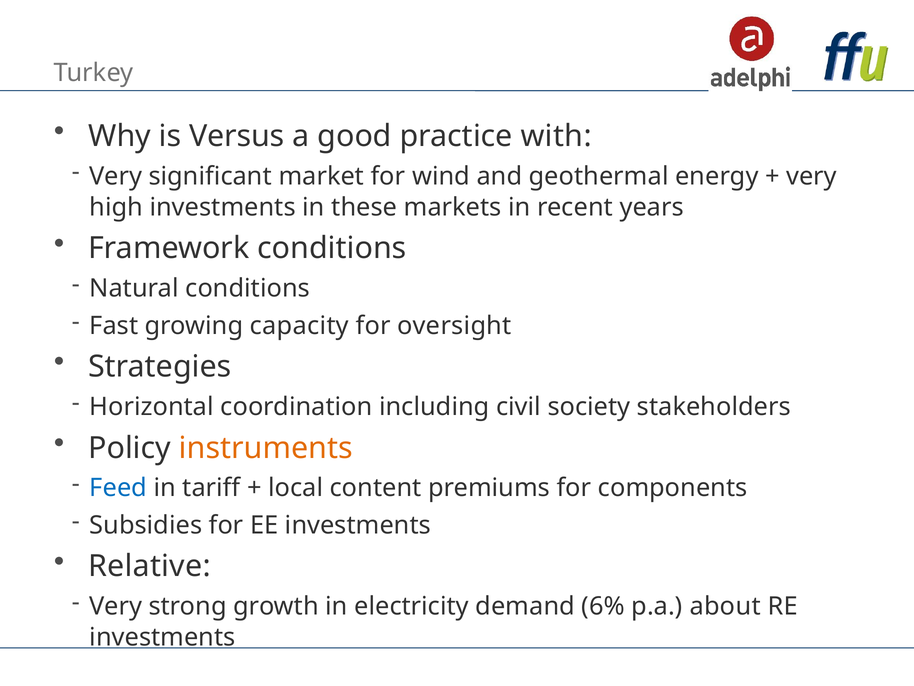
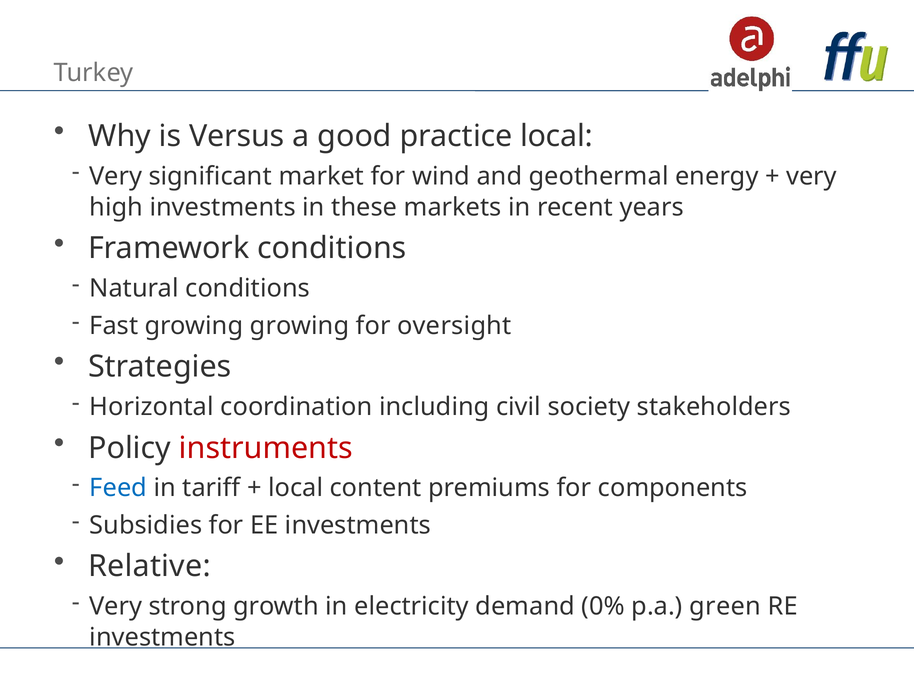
practice with: with -> local
growing capacity: capacity -> growing
instruments colour: orange -> red
6%: 6% -> 0%
about: about -> green
